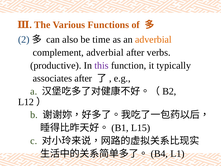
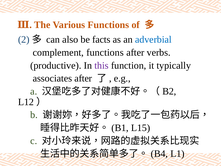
time: time -> facts
adverbial at (153, 40) colour: orange -> blue
complement adverbial: adverbial -> functions
